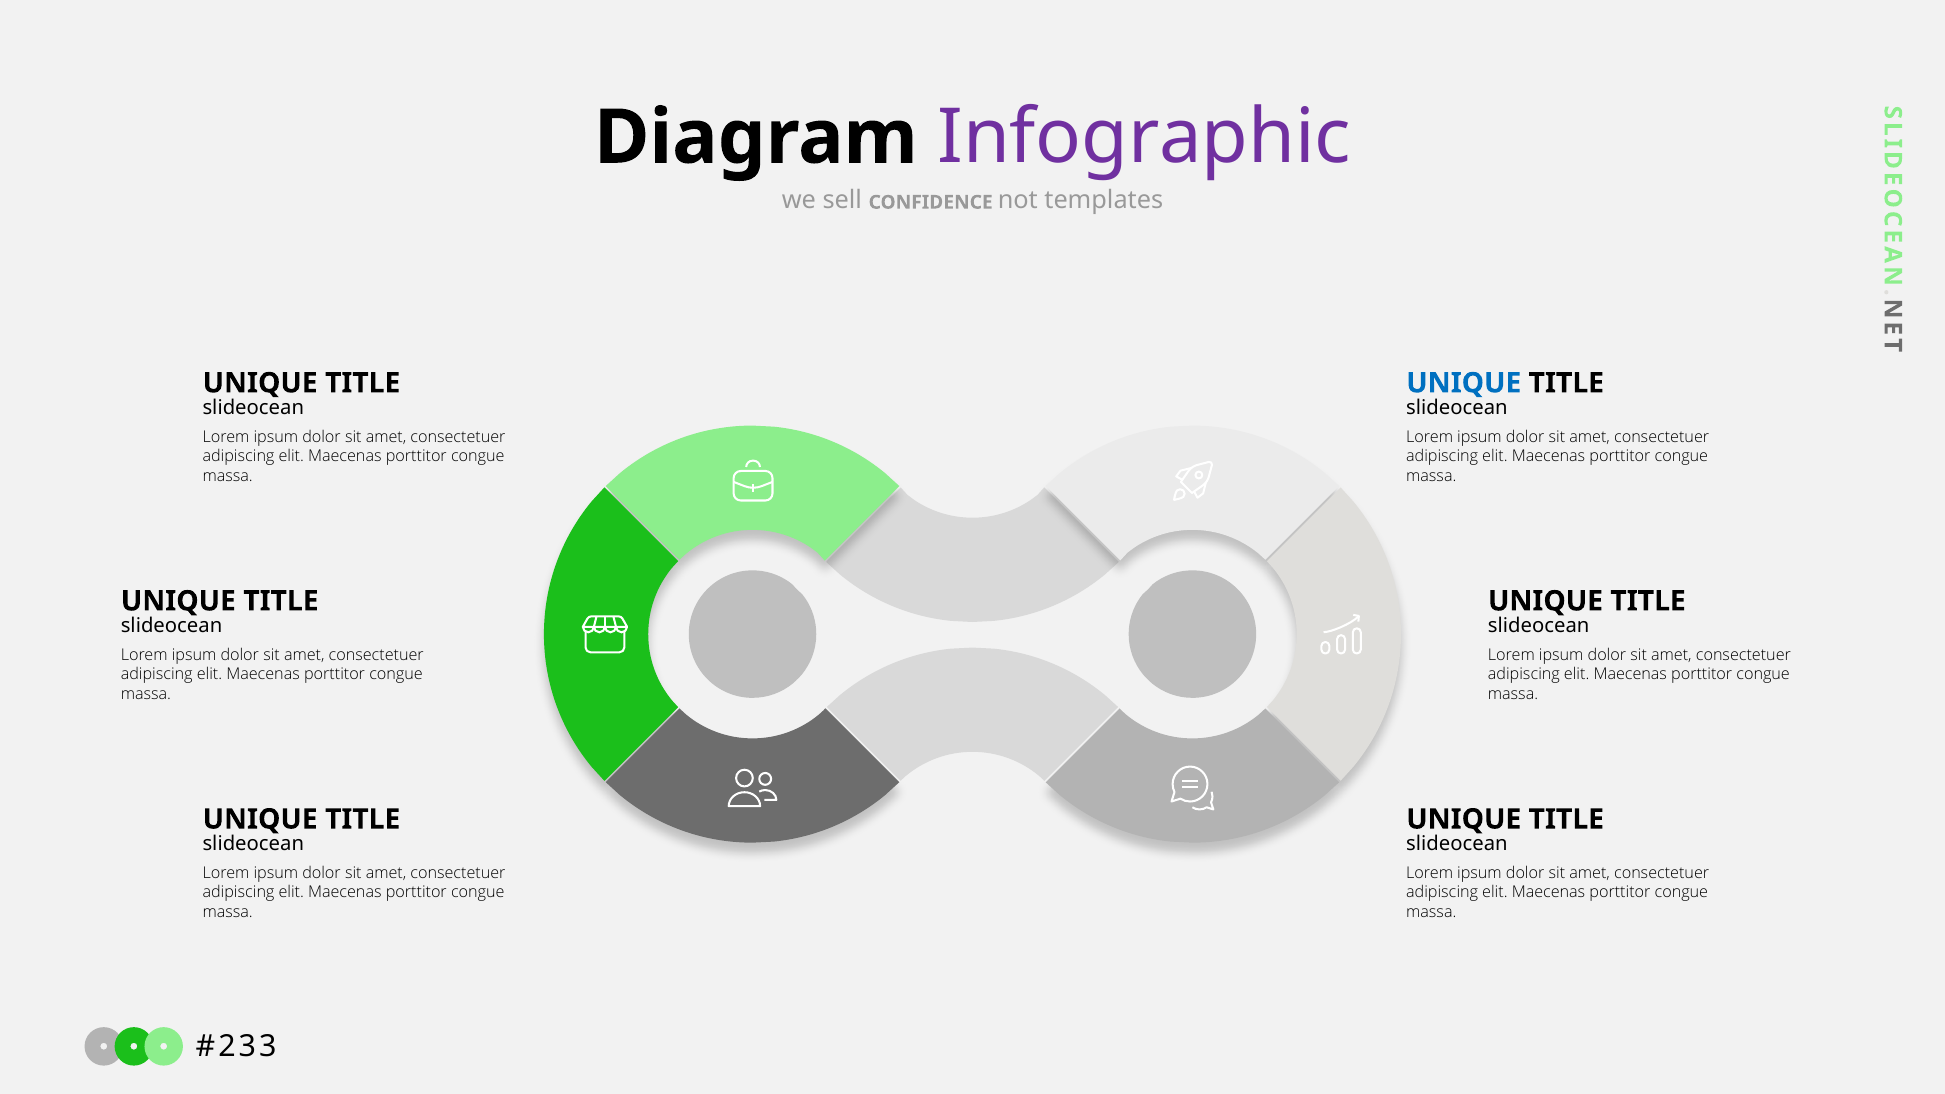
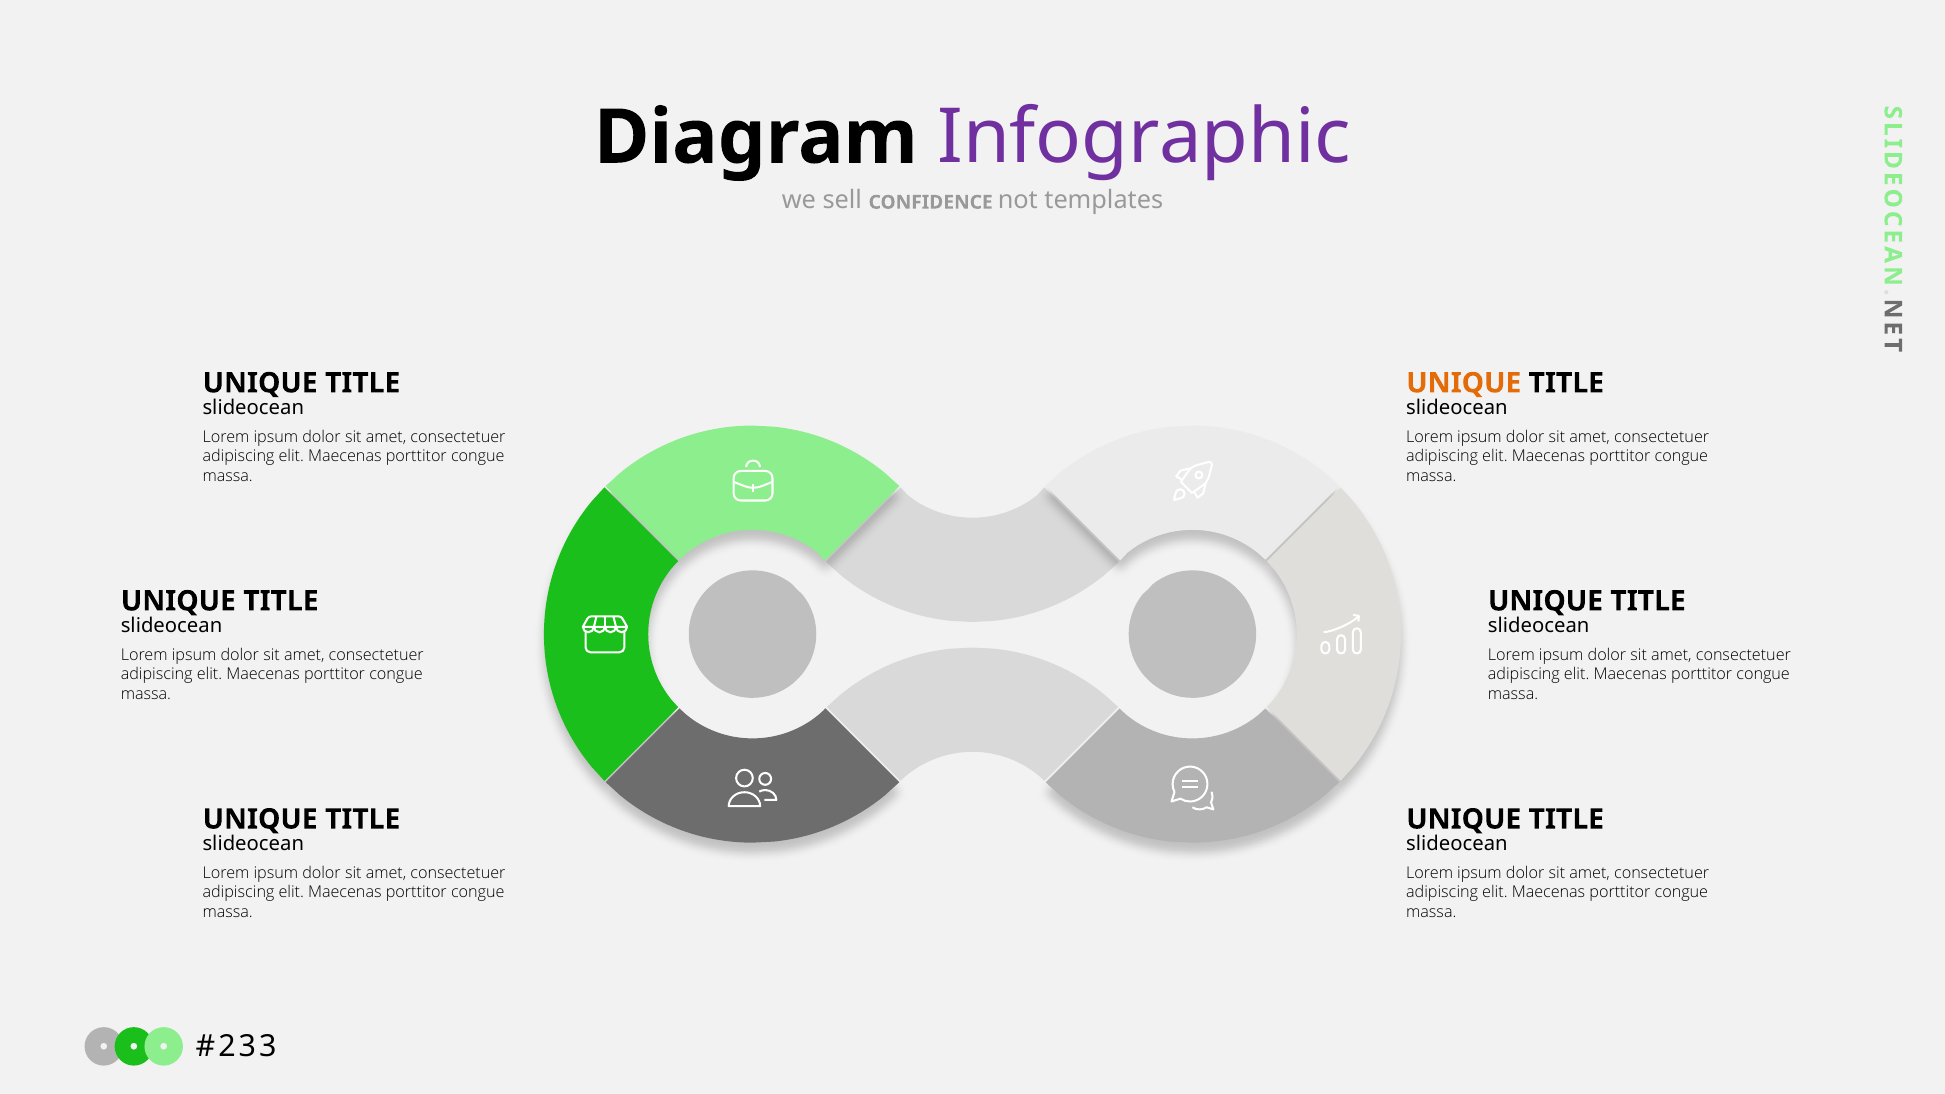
UNIQUE at (1464, 383) colour: blue -> orange
